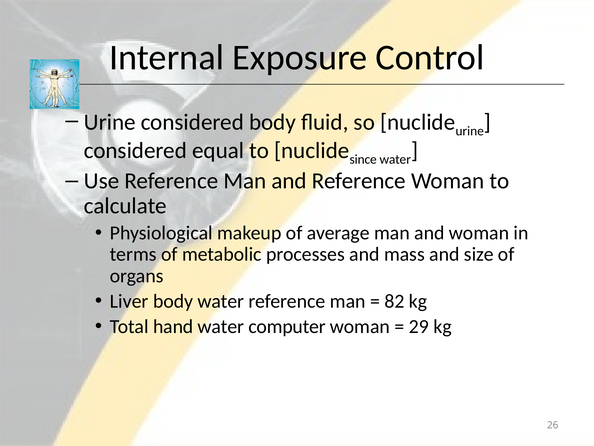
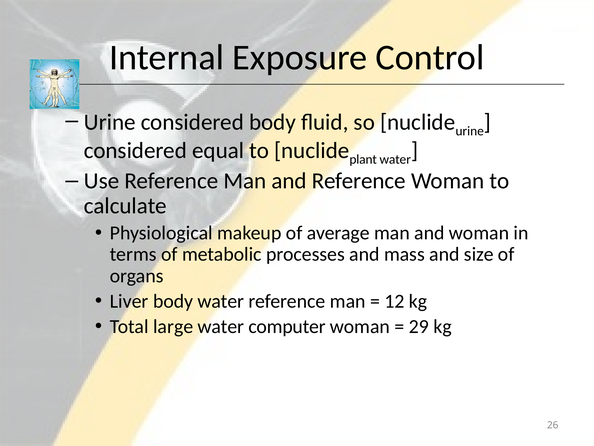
since: since -> plant
82: 82 -> 12
hand: hand -> large
